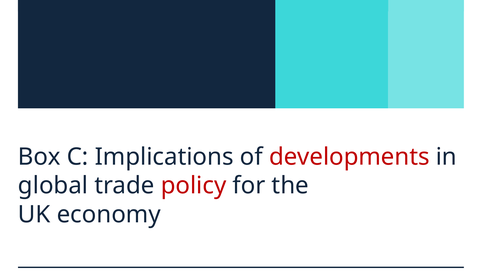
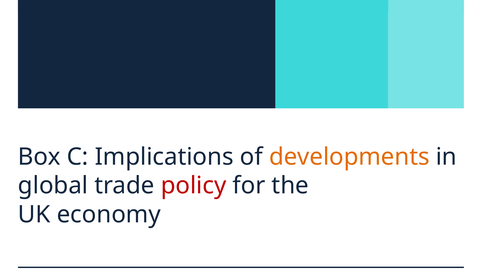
developments colour: red -> orange
